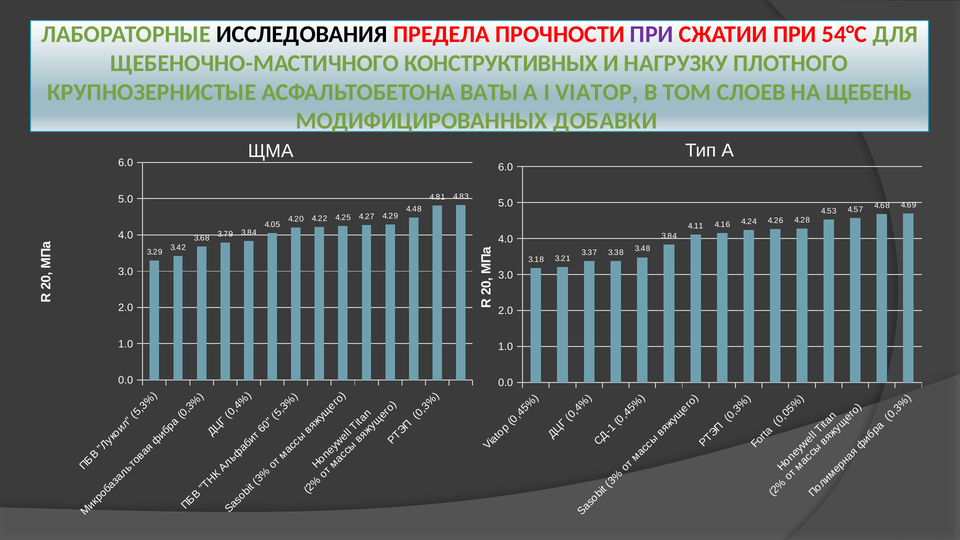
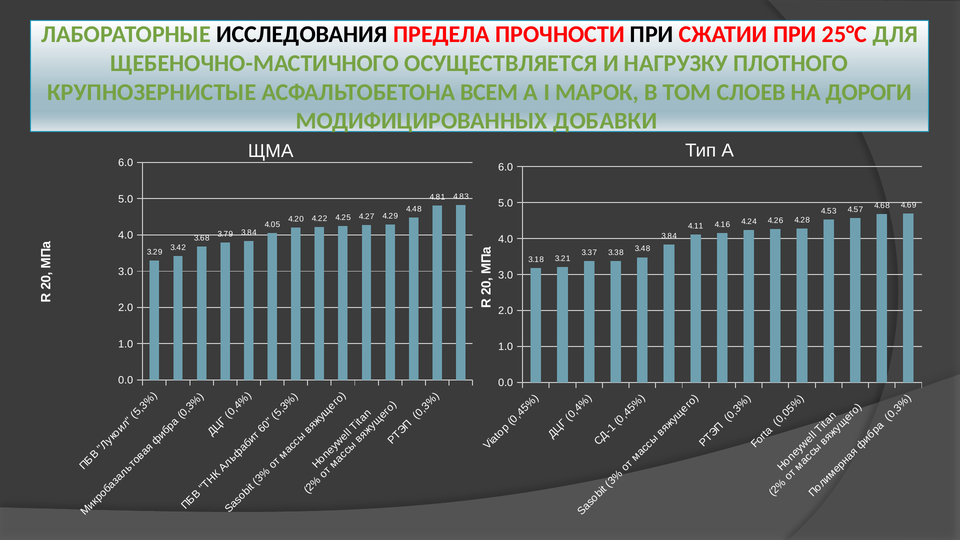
ПРИ at (652, 35) colour: purple -> black
54°С: 54°С -> 25°С
КОНСТРУКТИВНЫХ: КОНСТРУКТИВНЫХ -> ОСУЩЕСТВЛЯЕТСЯ
ВАТЫ: ВАТЫ -> ВСЕМ
VIATOP: VIATOP -> МАРОК
ЩЕБЕНЬ: ЩЕБЕНЬ -> ДОРОГИ
